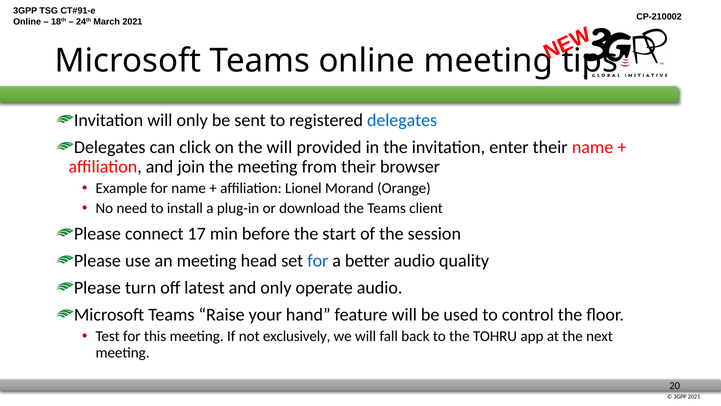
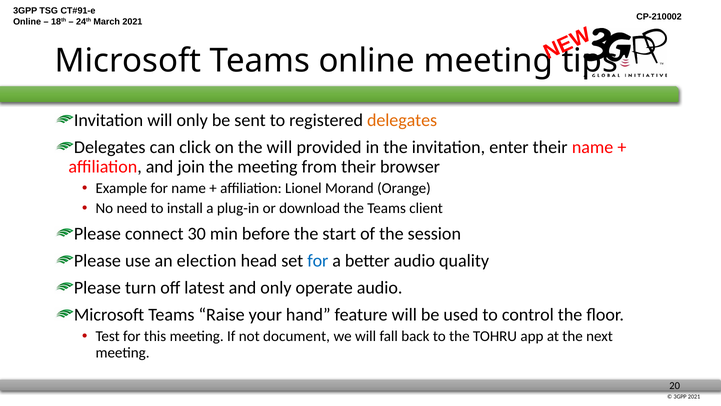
delegates at (402, 120) colour: blue -> orange
17: 17 -> 30
an meeting: meeting -> election
exclusively: exclusively -> document
